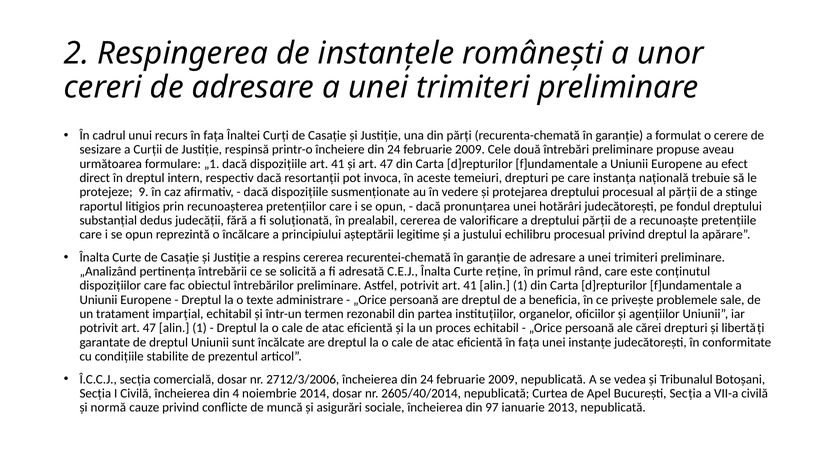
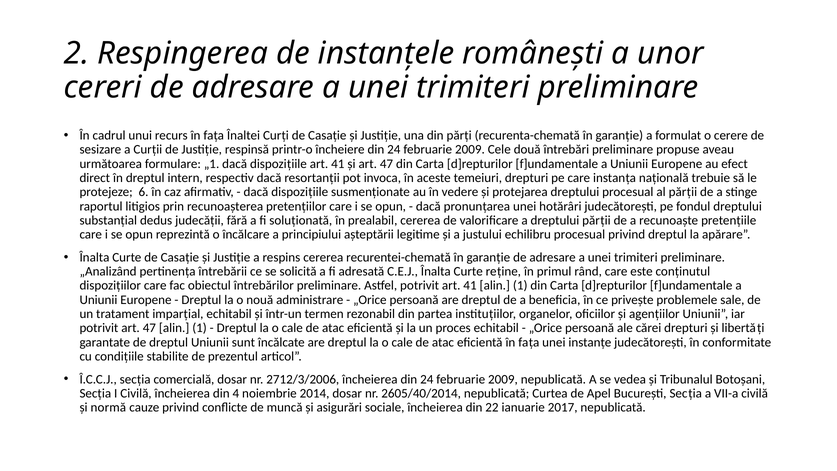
9: 9 -> 6
texte: texte -> nouă
97: 97 -> 22
2013: 2013 -> 2017
